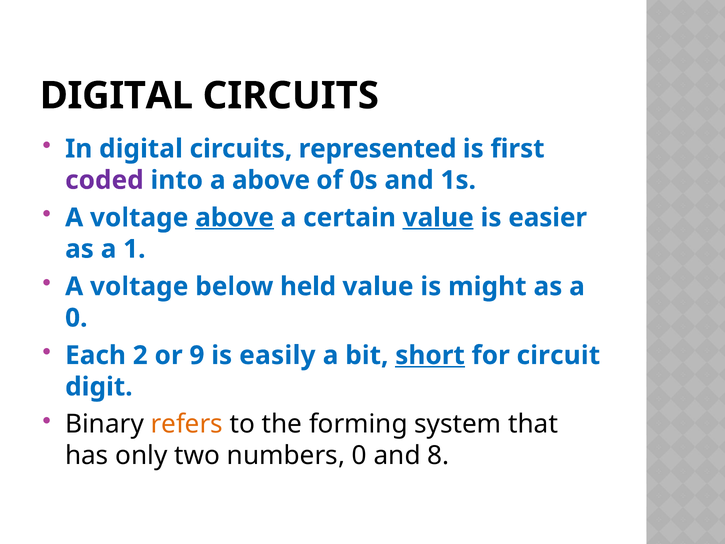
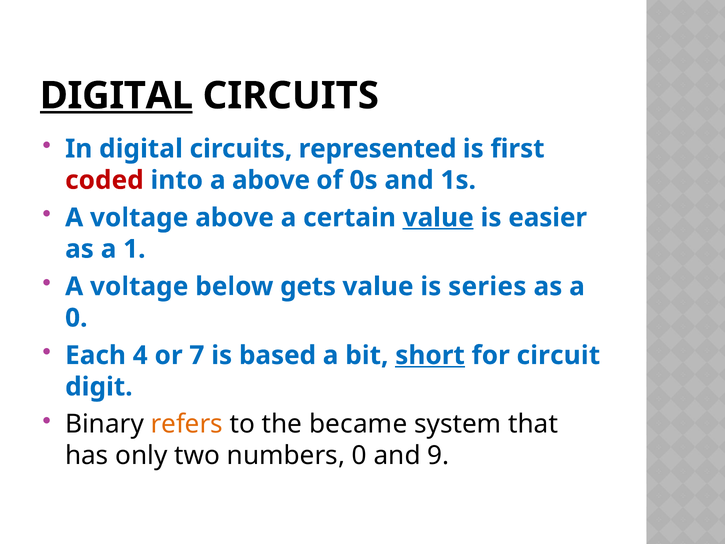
DIGITAL at (116, 96) underline: none -> present
coded colour: purple -> red
above at (235, 218) underline: present -> none
held: held -> gets
might: might -> series
2: 2 -> 4
9: 9 -> 7
easily: easily -> based
forming: forming -> became
8: 8 -> 9
